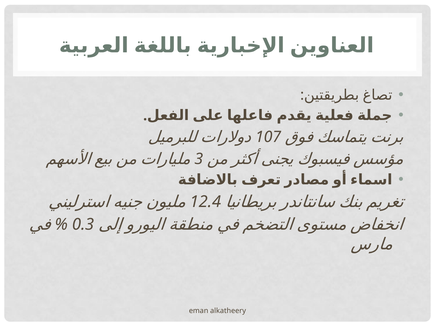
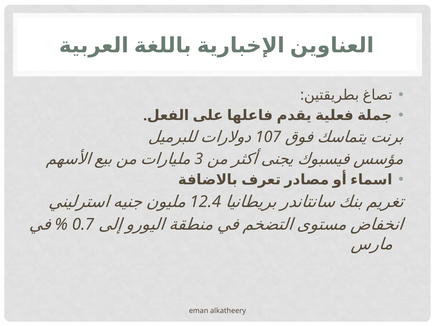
0.3: 0.3 -> 0.7
